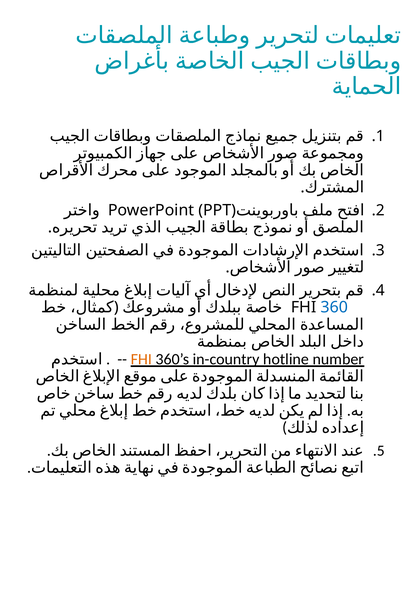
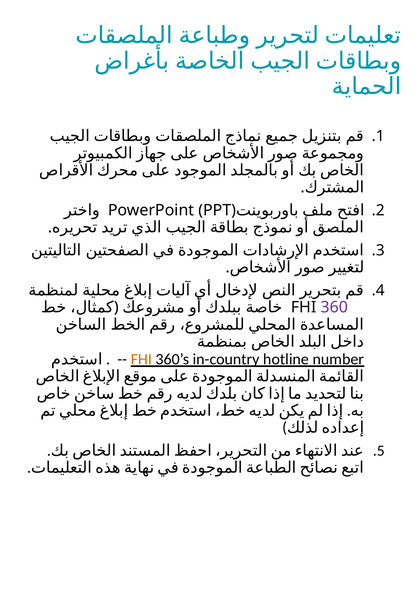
360 colour: blue -> purple
